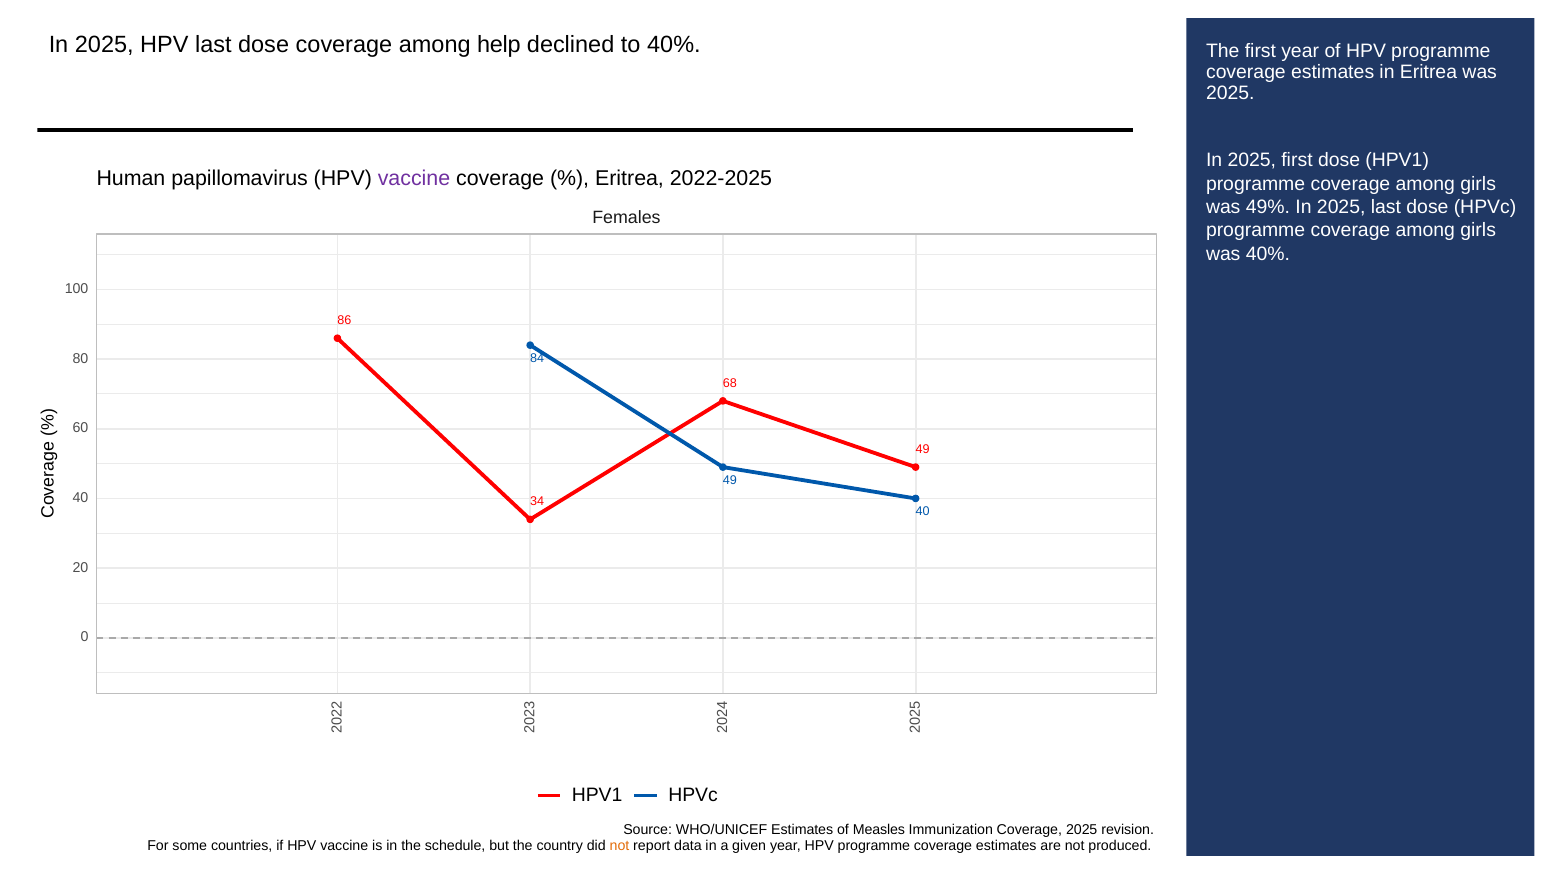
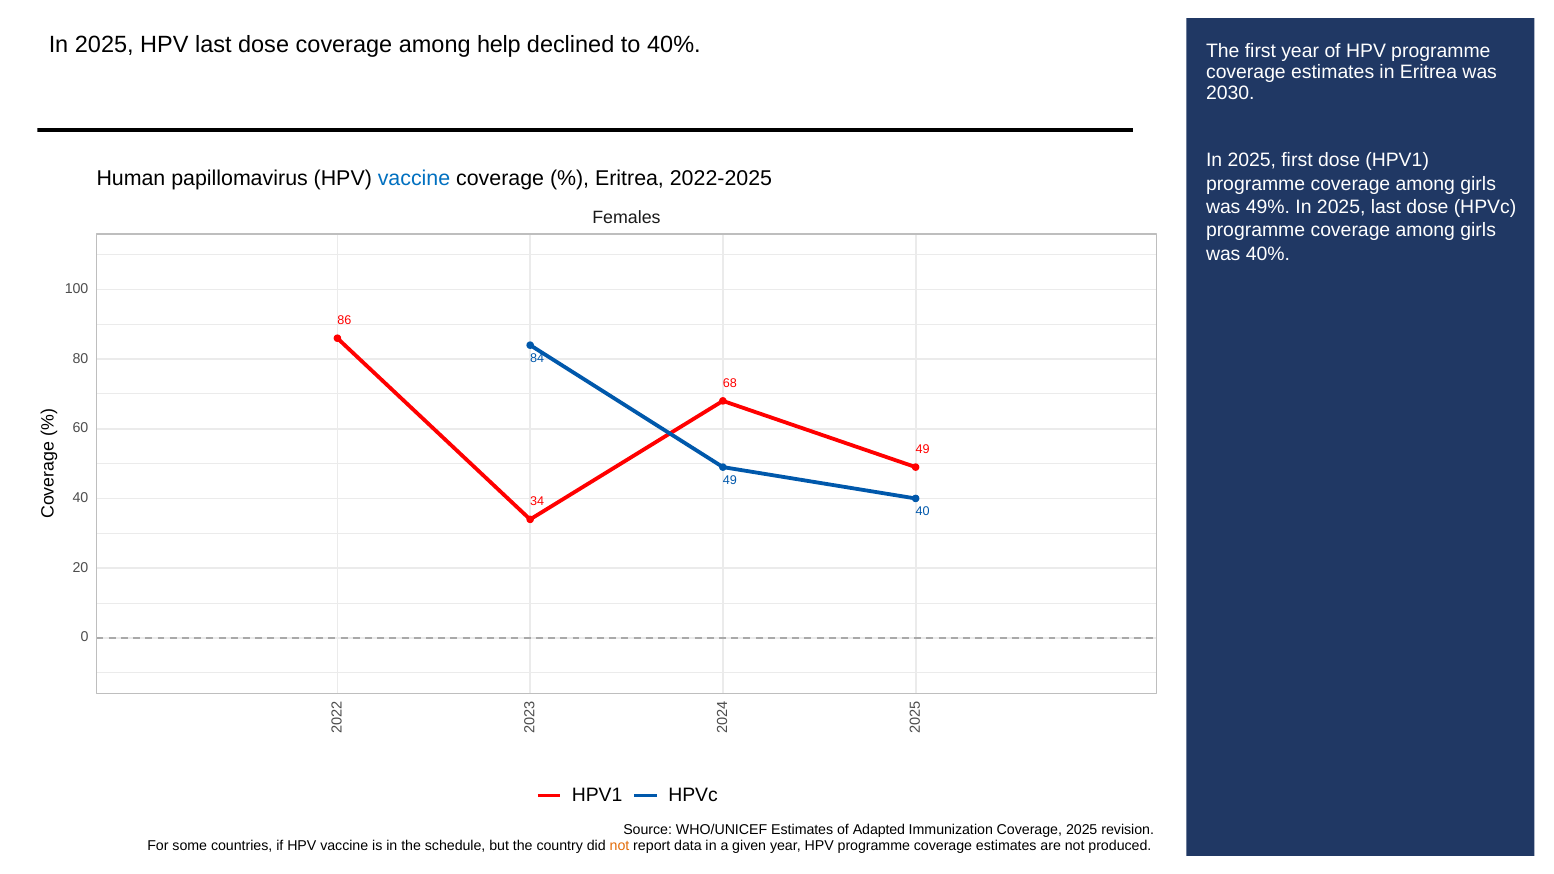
2025 at (1230, 93): 2025 -> 2030
vaccine at (414, 179) colour: purple -> blue
Measles: Measles -> Adapted
